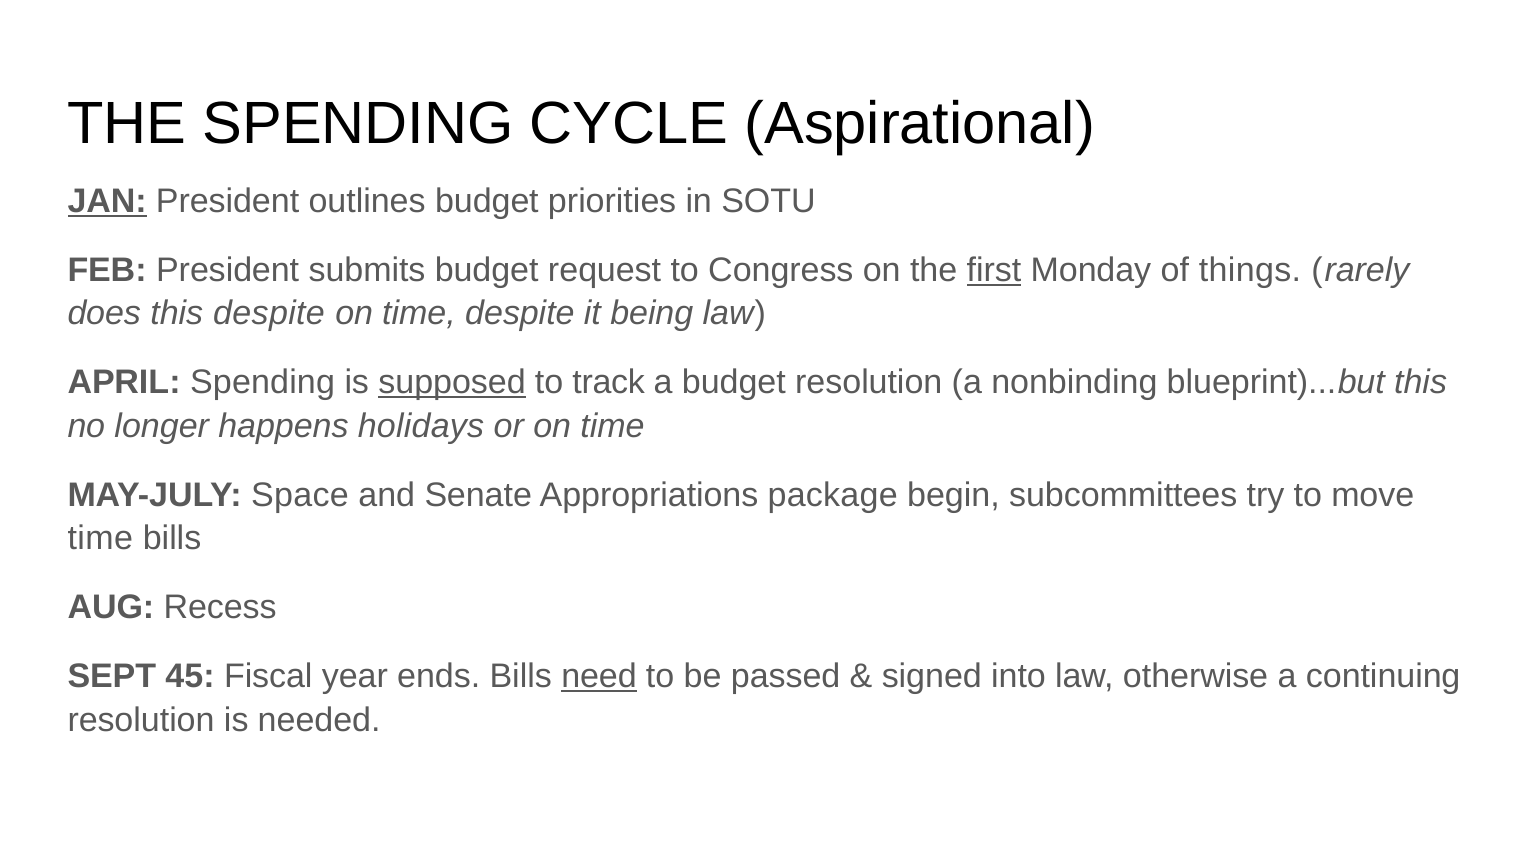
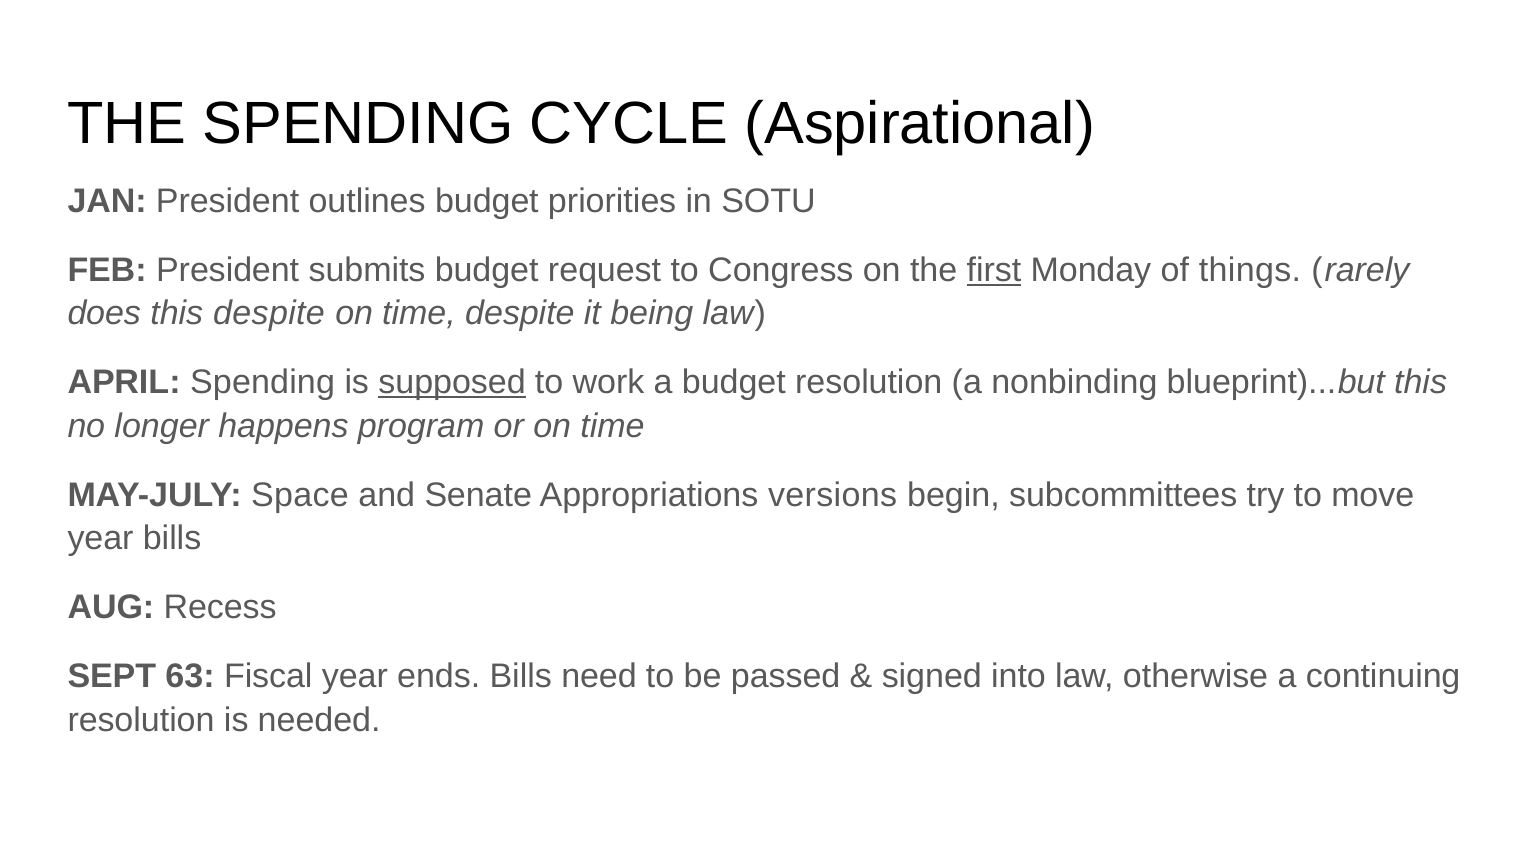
JAN underline: present -> none
track: track -> work
holidays: holidays -> program
package: package -> versions
time at (100, 538): time -> year
45: 45 -> 63
need underline: present -> none
